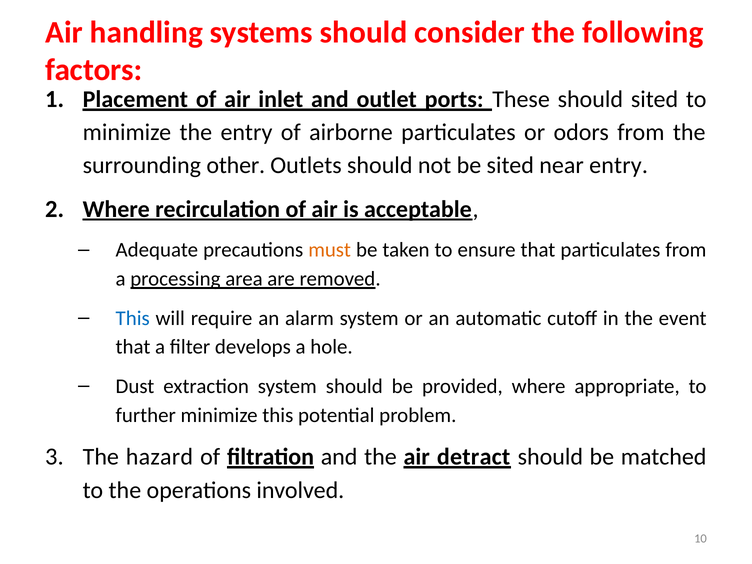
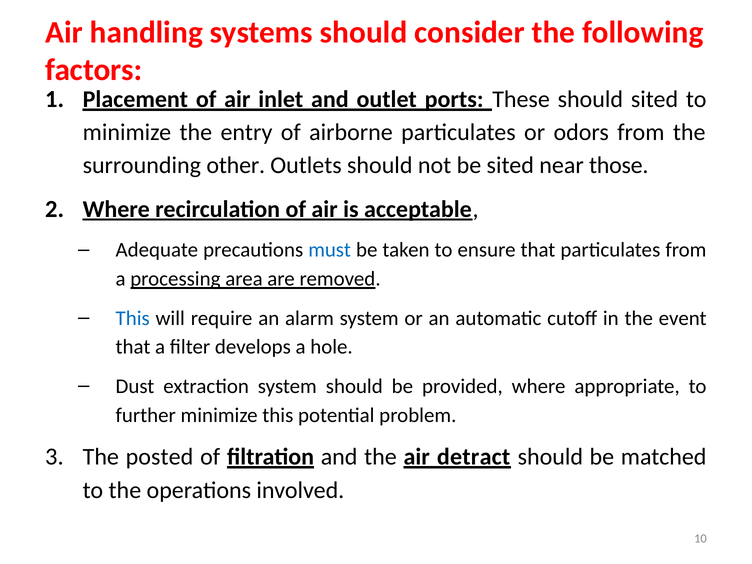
near entry: entry -> those
must colour: orange -> blue
hazard: hazard -> posted
